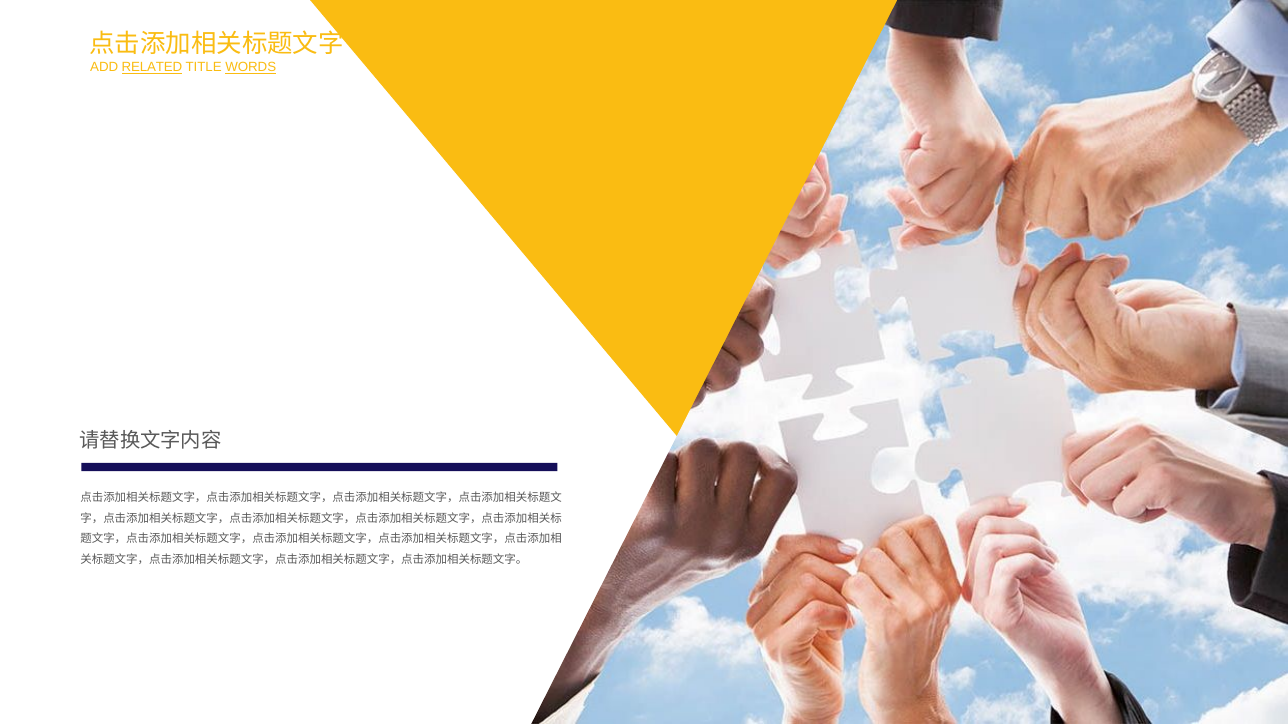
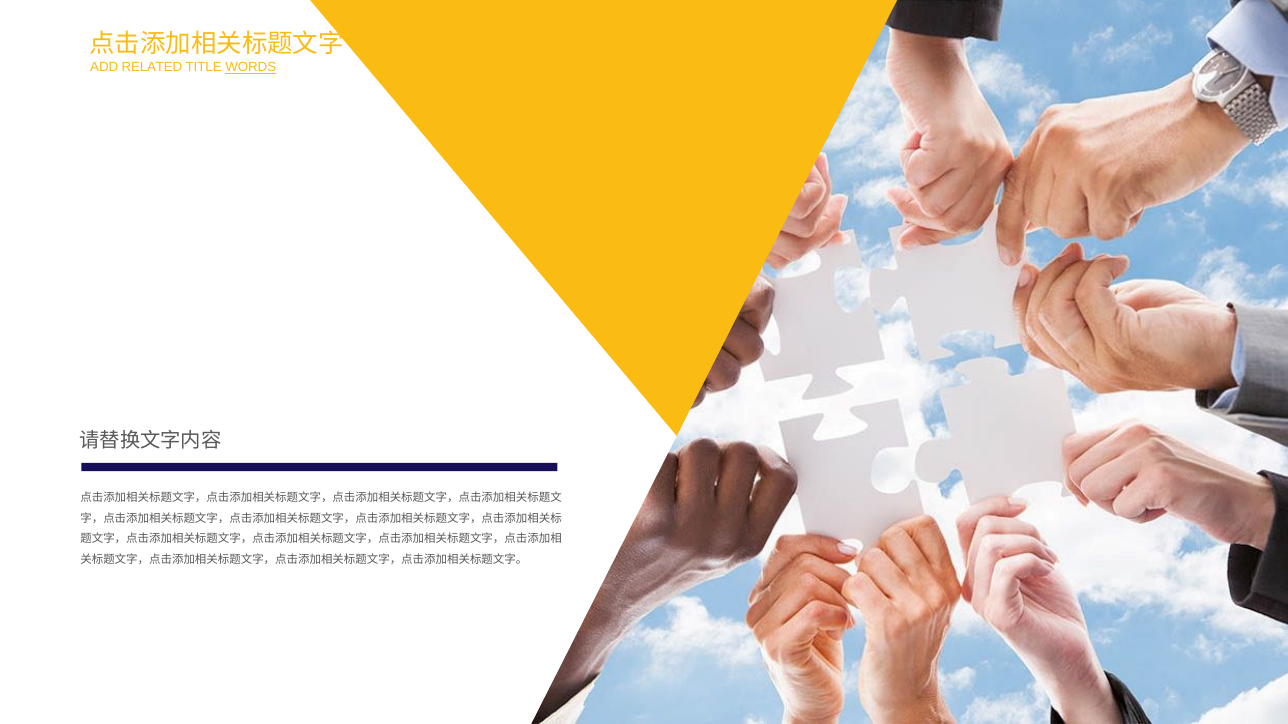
RELATED underline: present -> none
